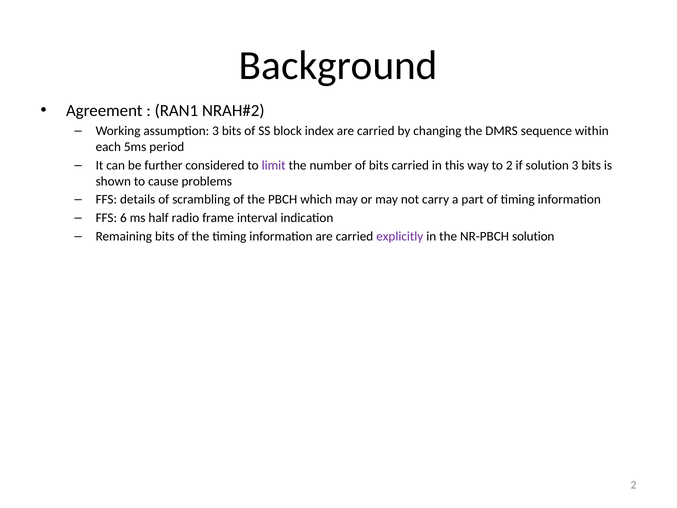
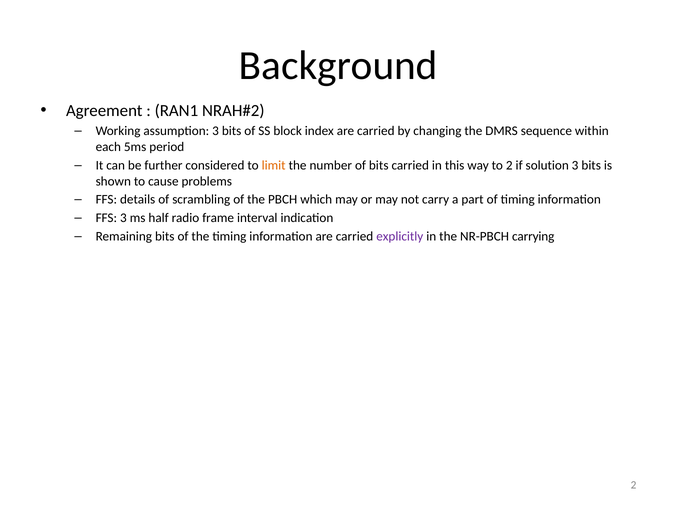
limit colour: purple -> orange
FFS 6: 6 -> 3
NR-PBCH solution: solution -> carrying
